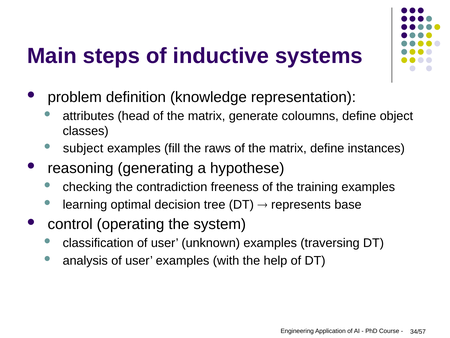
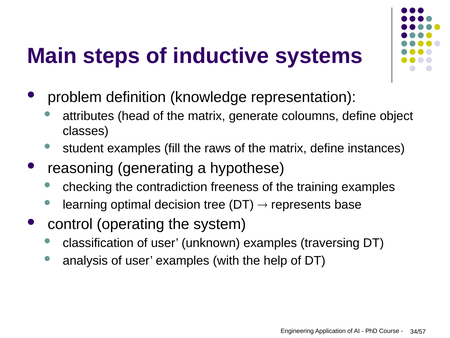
subject: subject -> student
